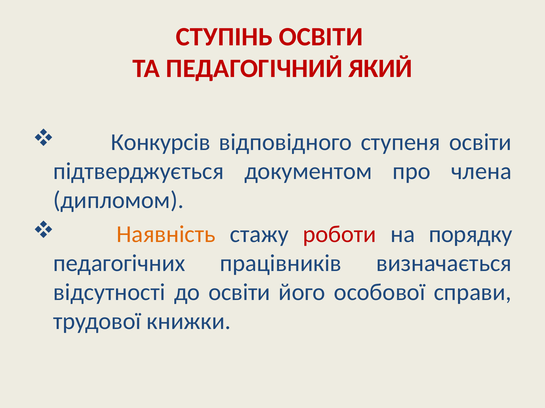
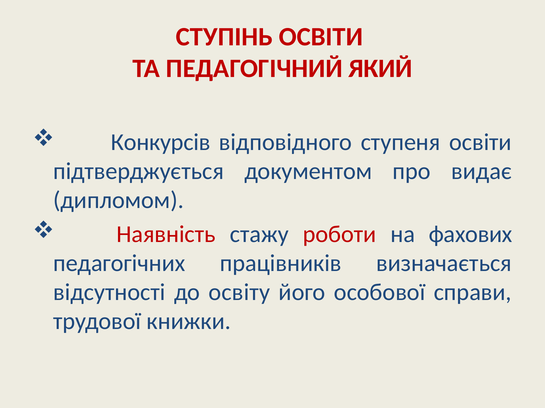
члена: члена -> видає
Наявність colour: orange -> red
порядку: порядку -> фахових
до освіти: освіти -> освіту
